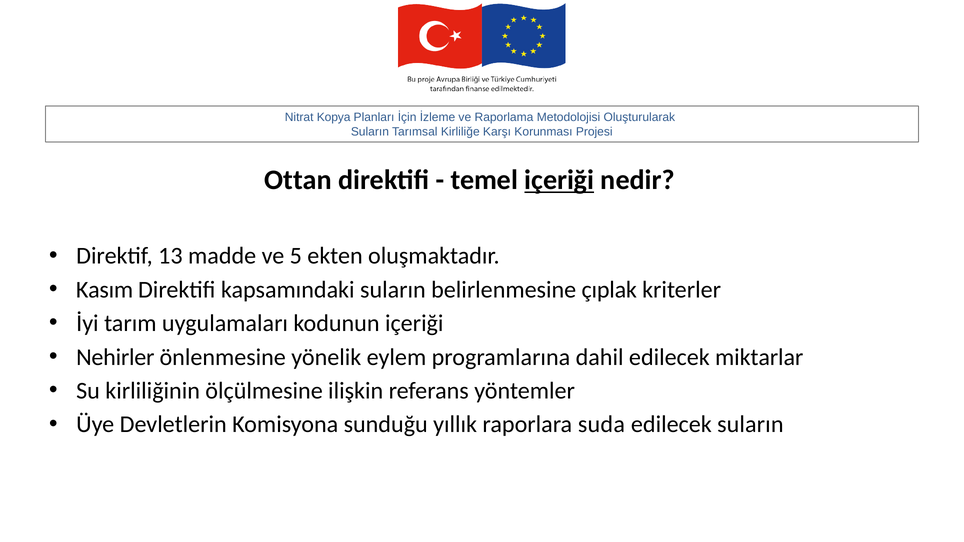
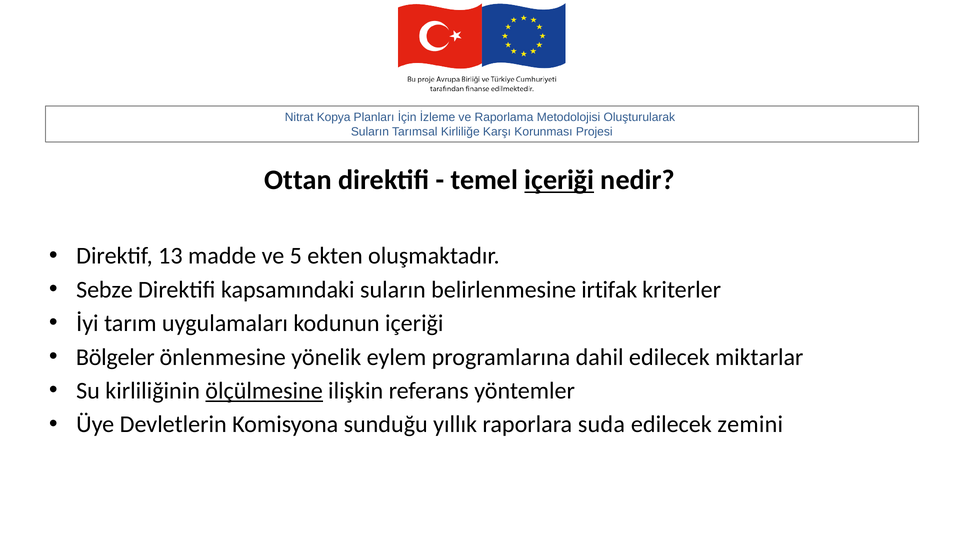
Kasım: Kasım -> Sebze
çıplak: çıplak -> irtifak
Nehirler: Nehirler -> Bölgeler
ölçülmesine underline: none -> present
edilecek suların: suların -> zemini
